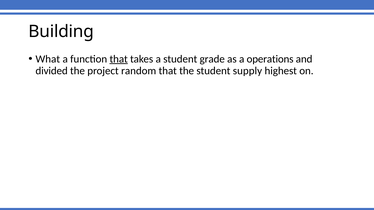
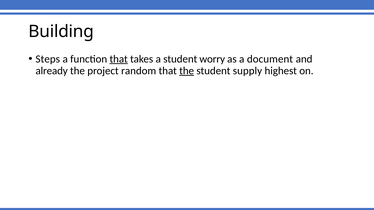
What: What -> Steps
grade: grade -> worry
operations: operations -> document
divided: divided -> already
the at (187, 71) underline: none -> present
